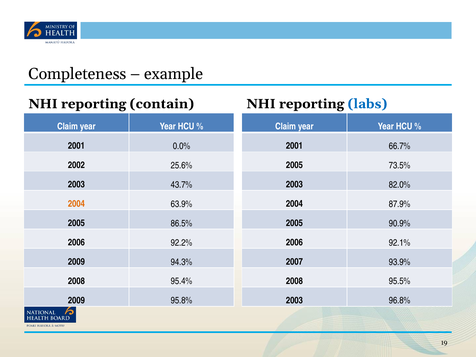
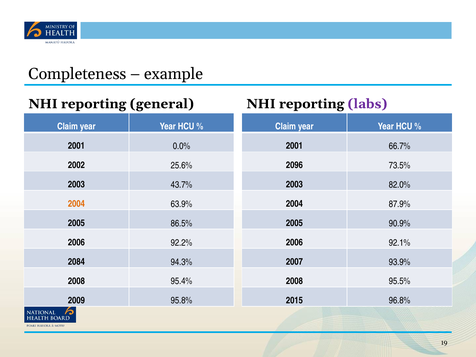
contain: contain -> general
labs colour: blue -> purple
2005 at (294, 165): 2005 -> 2096
2009 at (76, 262): 2009 -> 2084
2003 at (294, 300): 2003 -> 2015
